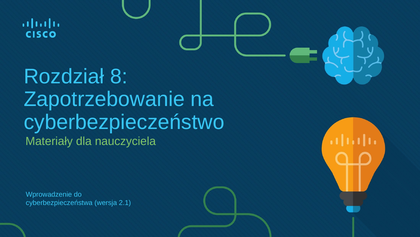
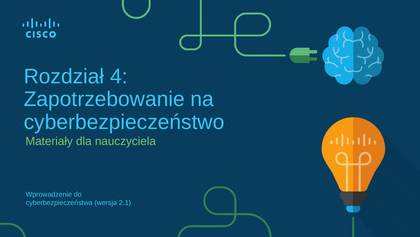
8: 8 -> 4
